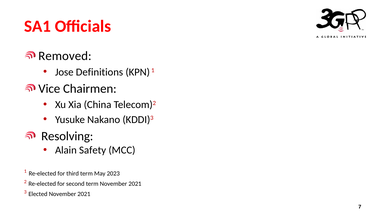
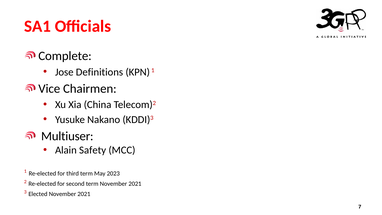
Removed: Removed -> Complete
Resolving: Resolving -> Multiuser
